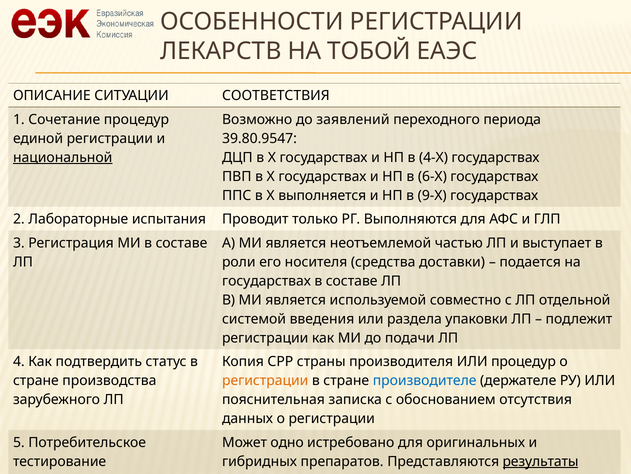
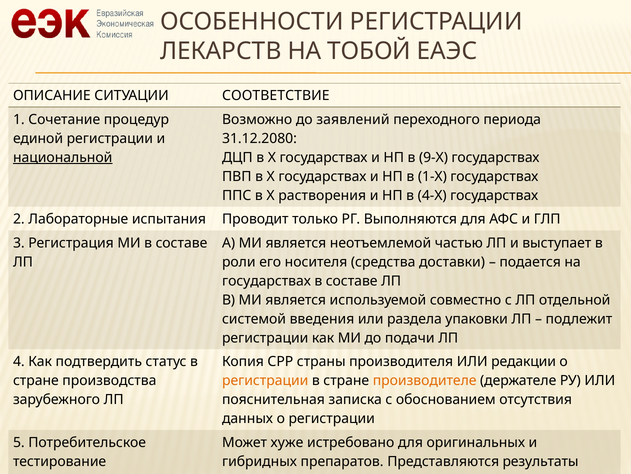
СООТВЕТСТВИЯ: СООТВЕТСТВИЯ -> СООТВЕТСТВИЕ
39.80.9547: 39.80.9547 -> 31.12.2080
4-Х: 4-Х -> 9-Х
6-Х: 6-Х -> 1-Х
выполняется: выполняется -> растворения
9-Х: 9-Х -> 4-Х
ИЛИ процедур: процедур -> редакции
производителе colour: blue -> orange
одно: одно -> хуже
результаты underline: present -> none
